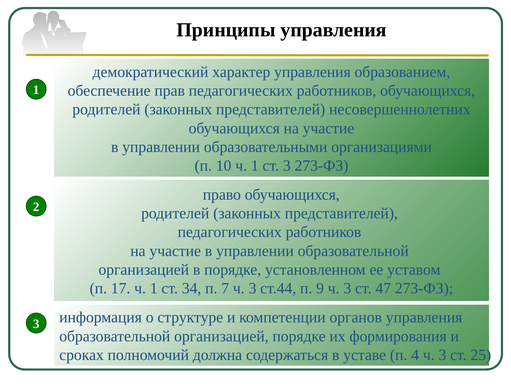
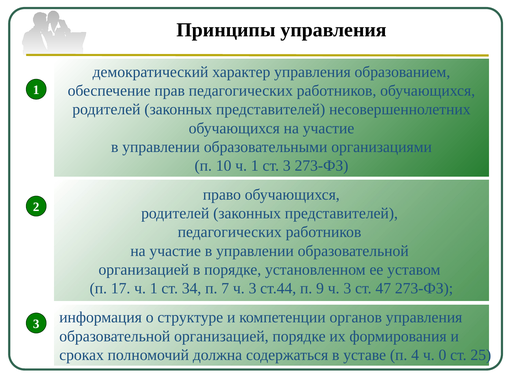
4 ч 3: 3 -> 0
